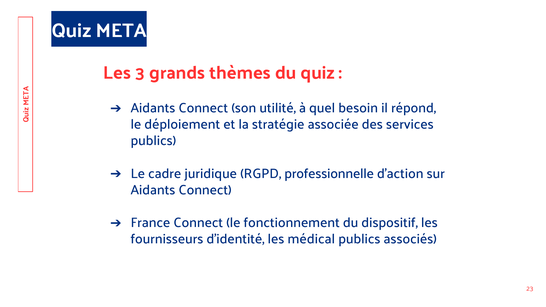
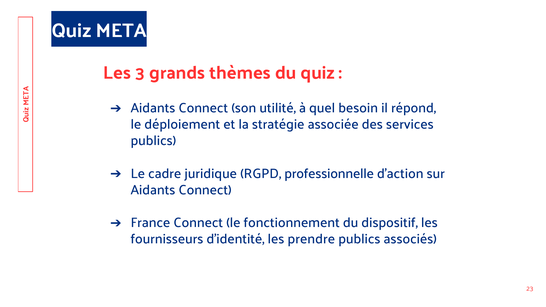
médical: médical -> prendre
